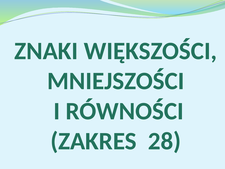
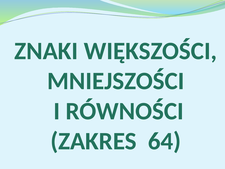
28: 28 -> 64
